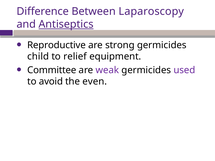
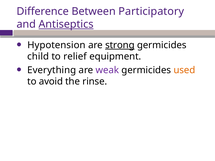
Laparoscopy: Laparoscopy -> Participatory
Reproductive: Reproductive -> Hypotension
strong underline: none -> present
Committee: Committee -> Everything
used colour: purple -> orange
even: even -> rinse
